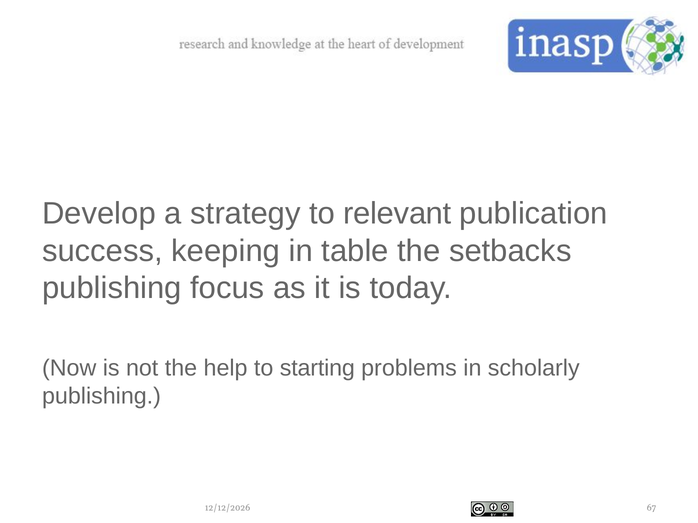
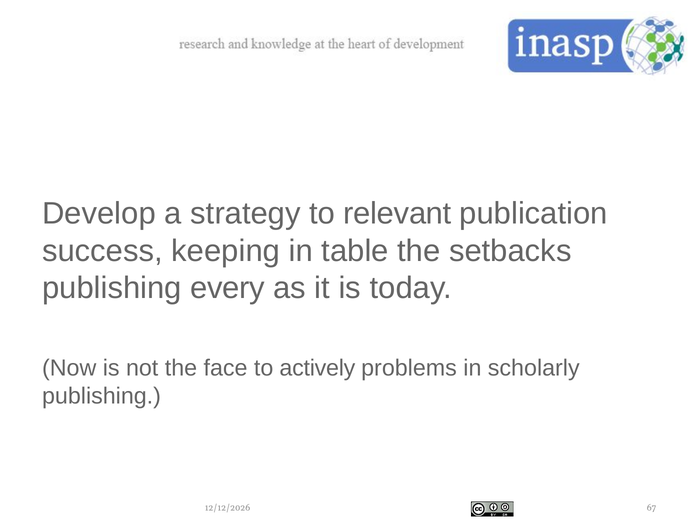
focus: focus -> every
help: help -> face
starting: starting -> actively
